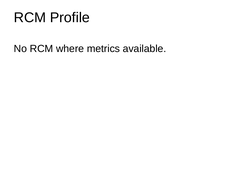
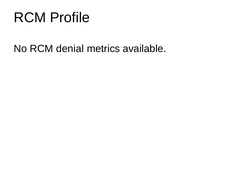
where: where -> denial
